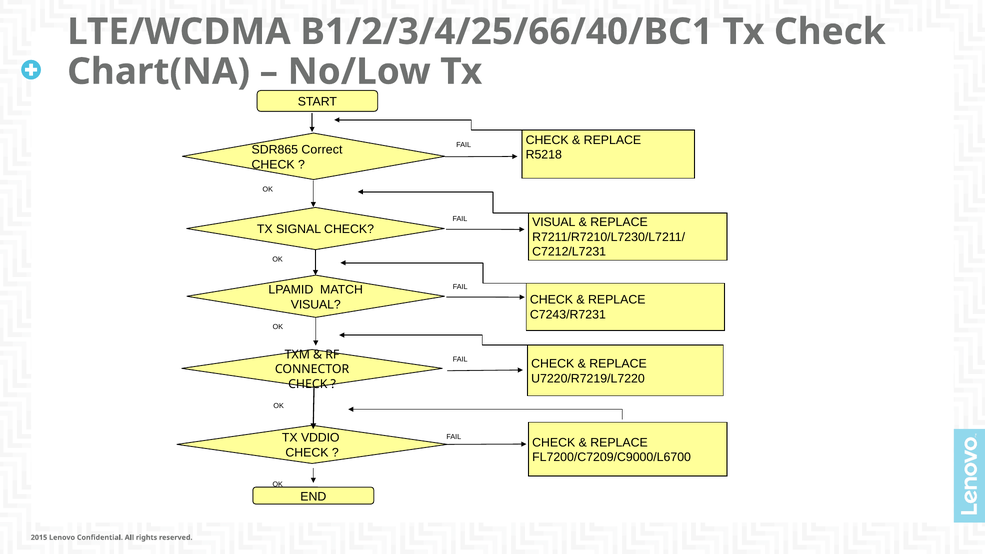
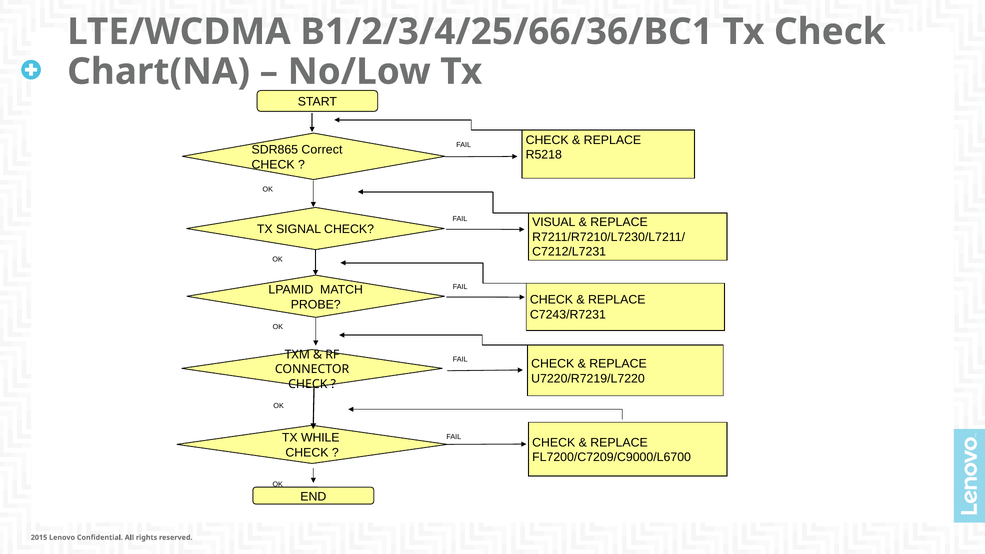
B1/2/3/4/25/66/40/BC1: B1/2/3/4/25/66/40/BC1 -> B1/2/3/4/25/66/36/BC1
VISUAL at (316, 304): VISUAL -> PROBE
VDDIO: VDDIO -> WHILE
